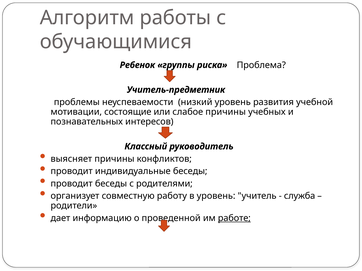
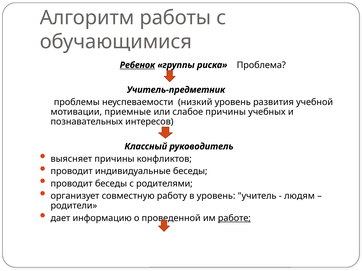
Ребенок underline: none -> present
состоящие: состоящие -> приемные
служба: служба -> людям
